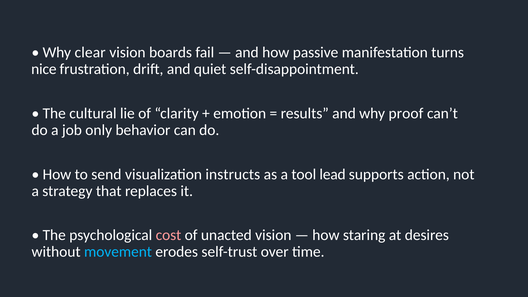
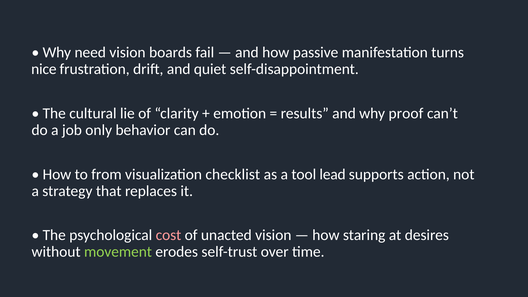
clear: clear -> need
send: send -> from
instructs: instructs -> checklist
movement colour: light blue -> light green
